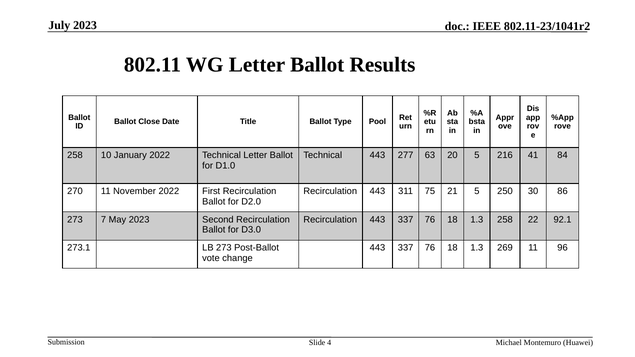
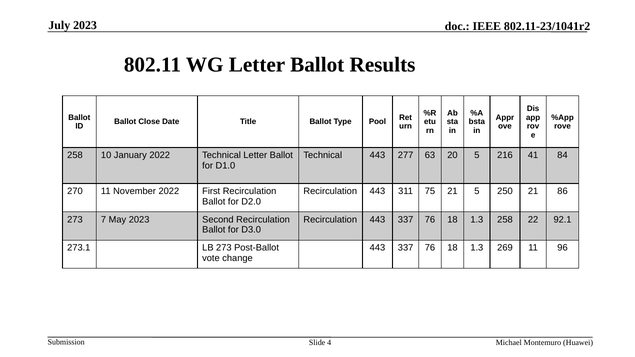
250 30: 30 -> 21
